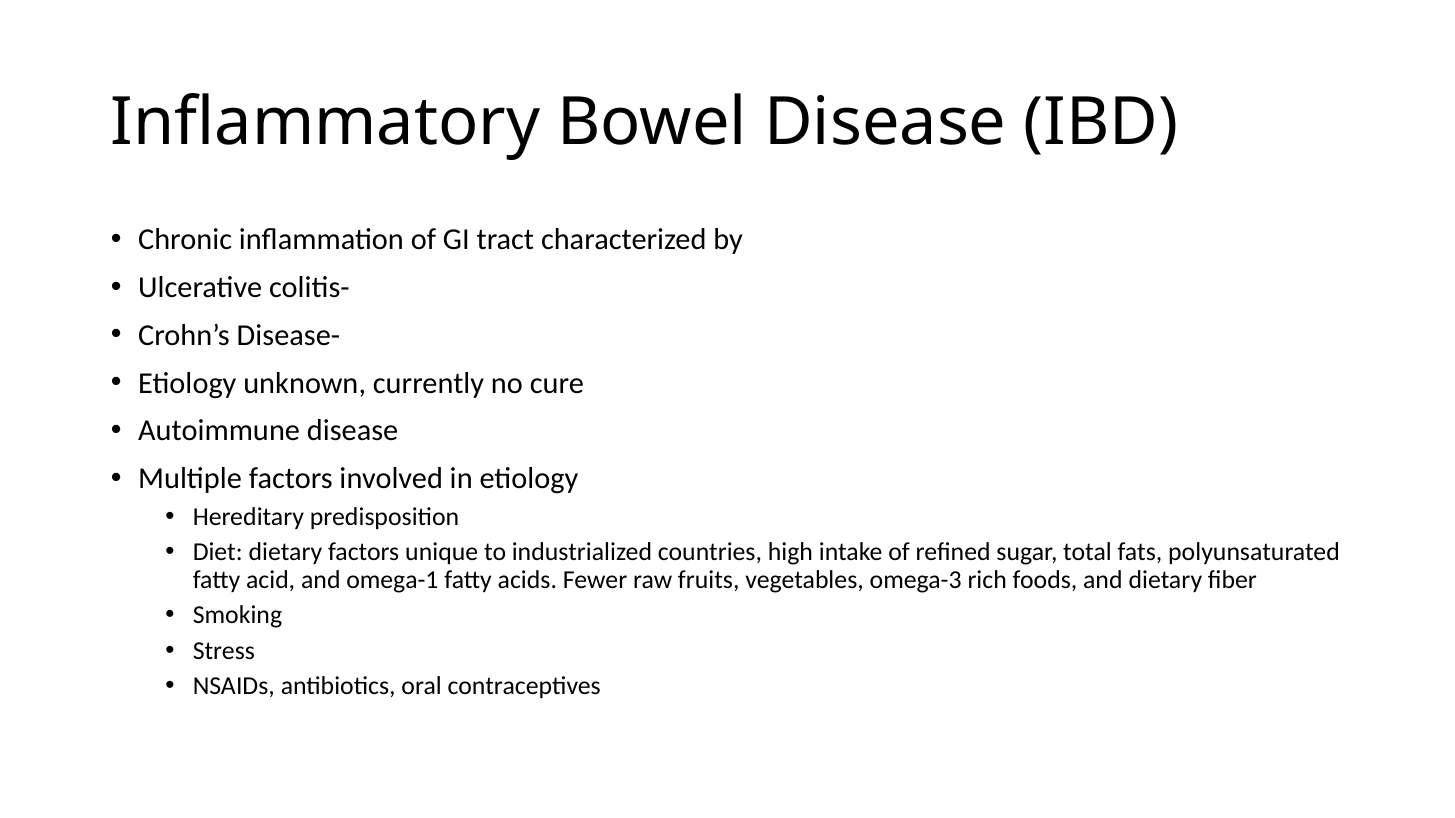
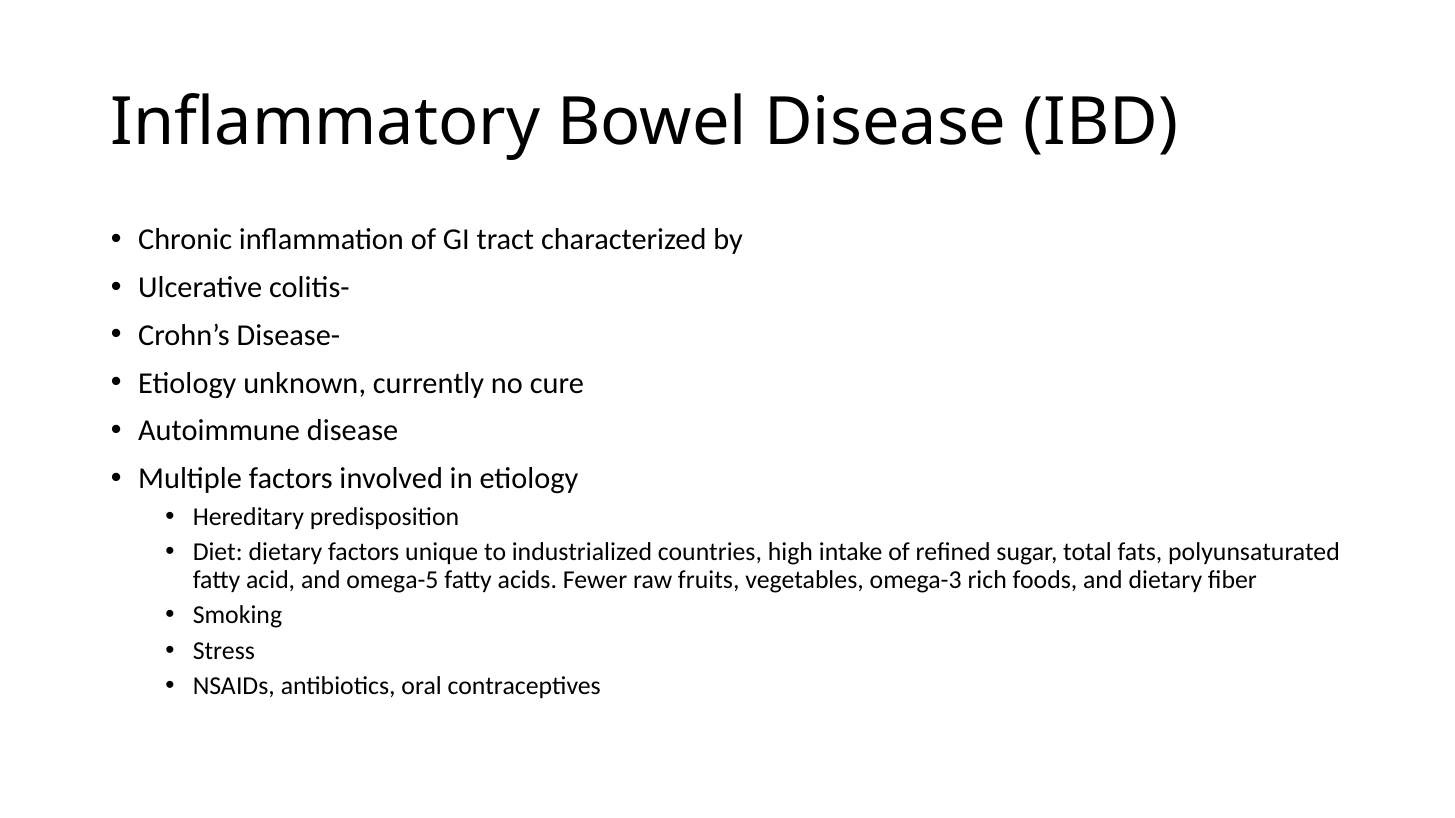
omega-1: omega-1 -> omega-5
